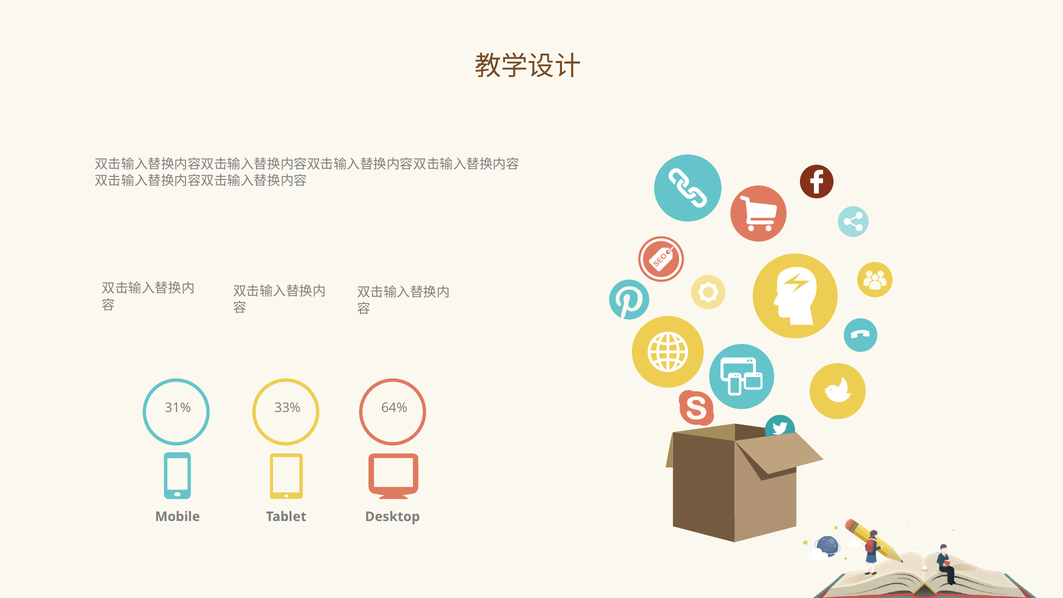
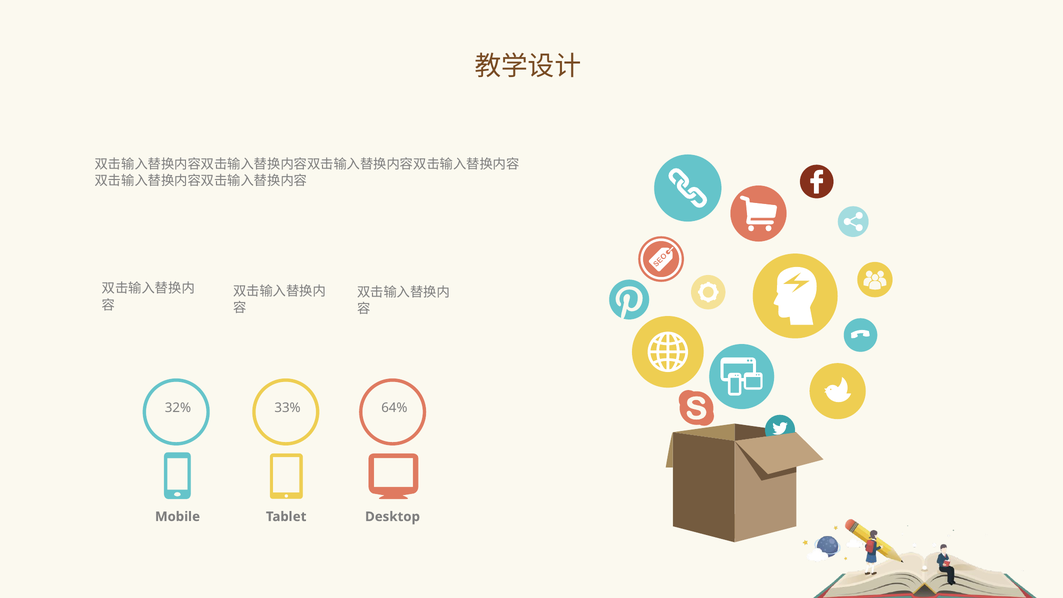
31%: 31% -> 32%
